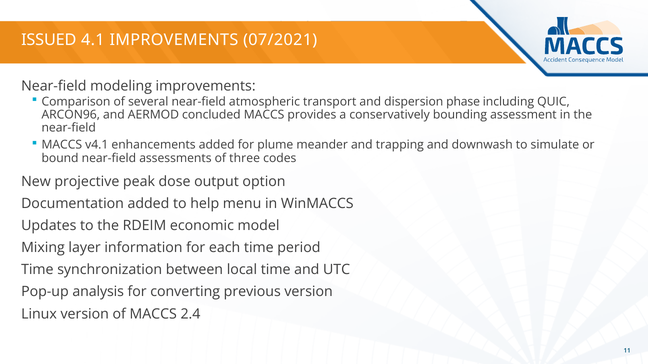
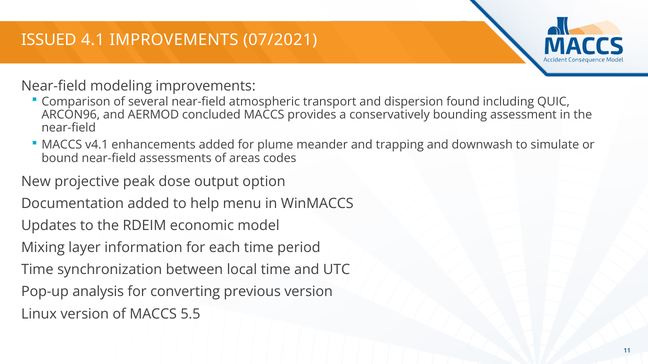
phase: phase -> found
three: three -> areas
2.4: 2.4 -> 5.5
